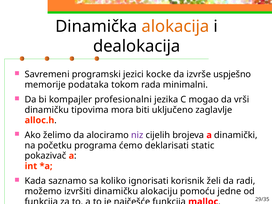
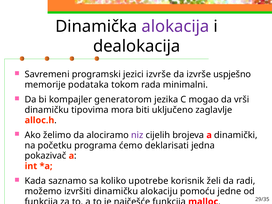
alokacija colour: orange -> purple
jezici kocke: kocke -> izvrše
profesionalni: profesionalni -> generatorom
static: static -> jedna
ignorisati: ignorisati -> upotrebe
